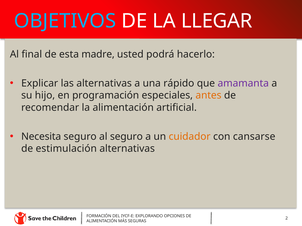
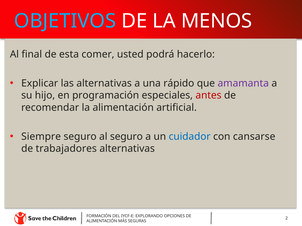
LLEGAR: LLEGAR -> MENOS
madre: madre -> comer
antes colour: orange -> red
Necesita: Necesita -> Siempre
cuidador colour: orange -> blue
estimulación: estimulación -> trabajadores
